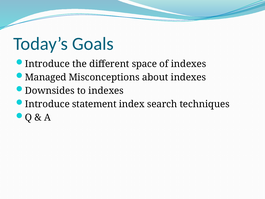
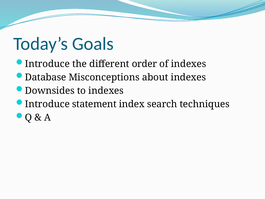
space: space -> order
Managed: Managed -> Database
